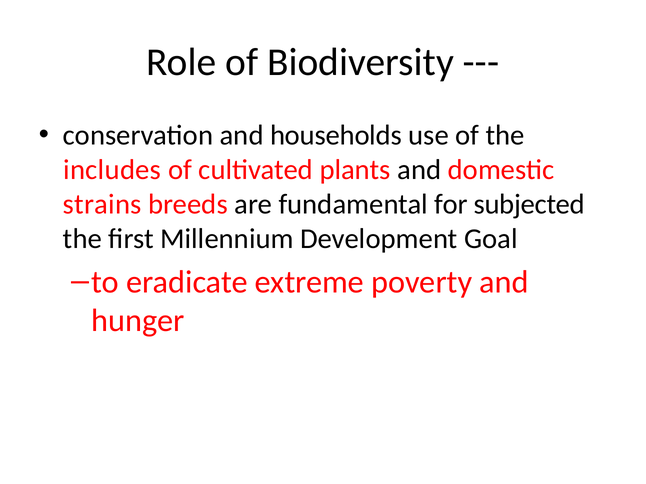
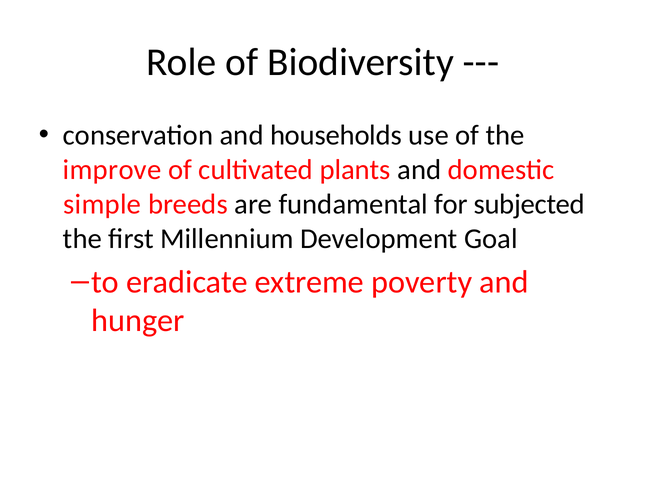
includes: includes -> improve
strains: strains -> simple
